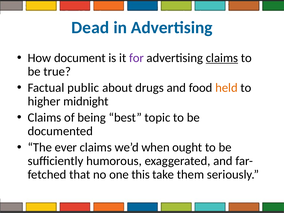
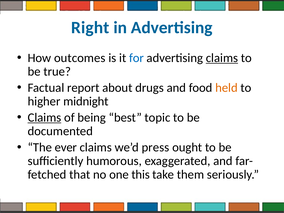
Dead: Dead -> Right
document: document -> outcomes
for colour: purple -> blue
public: public -> report
Claims at (44, 117) underline: none -> present
when: when -> press
